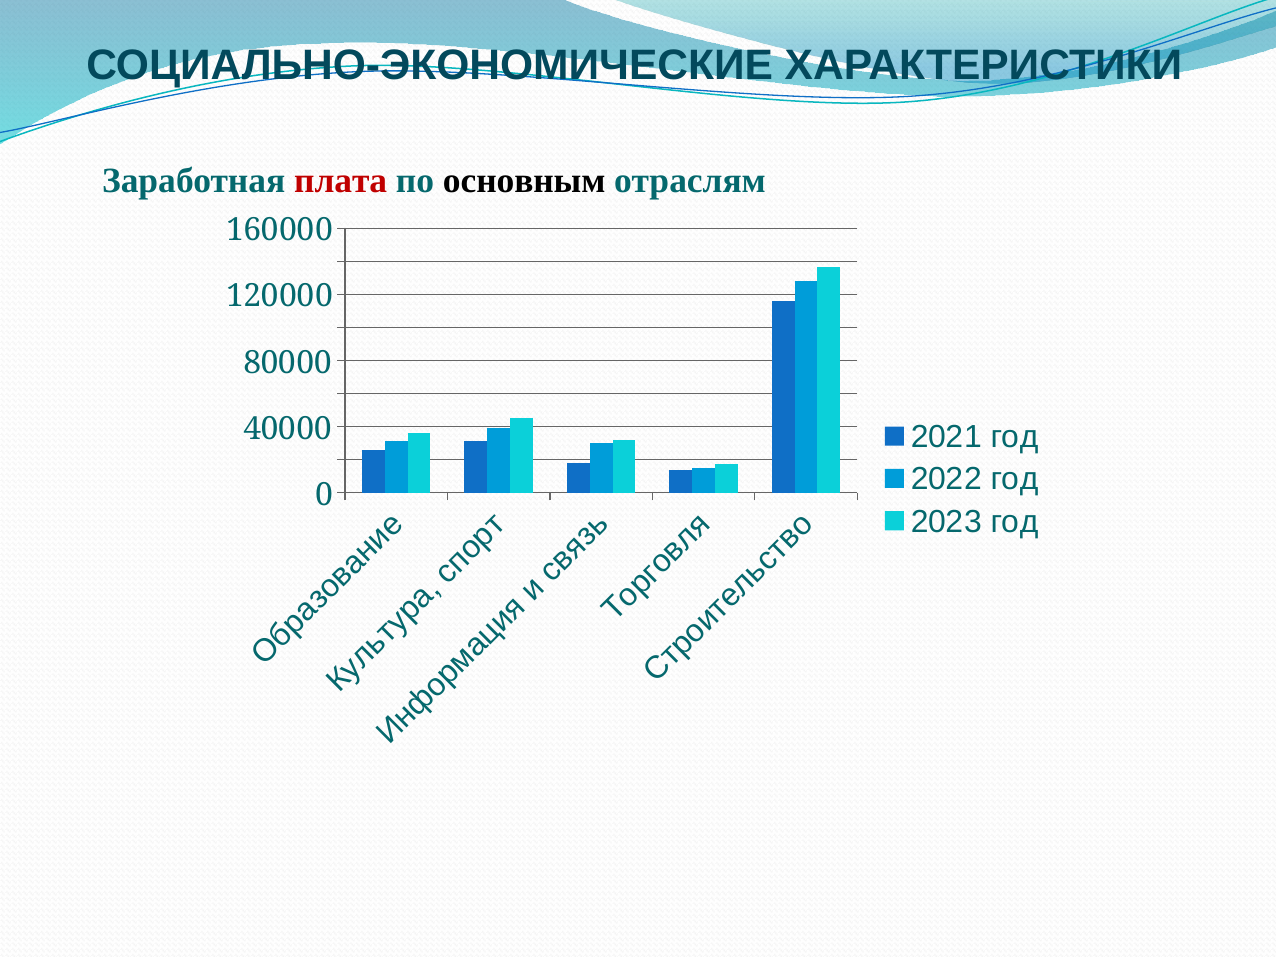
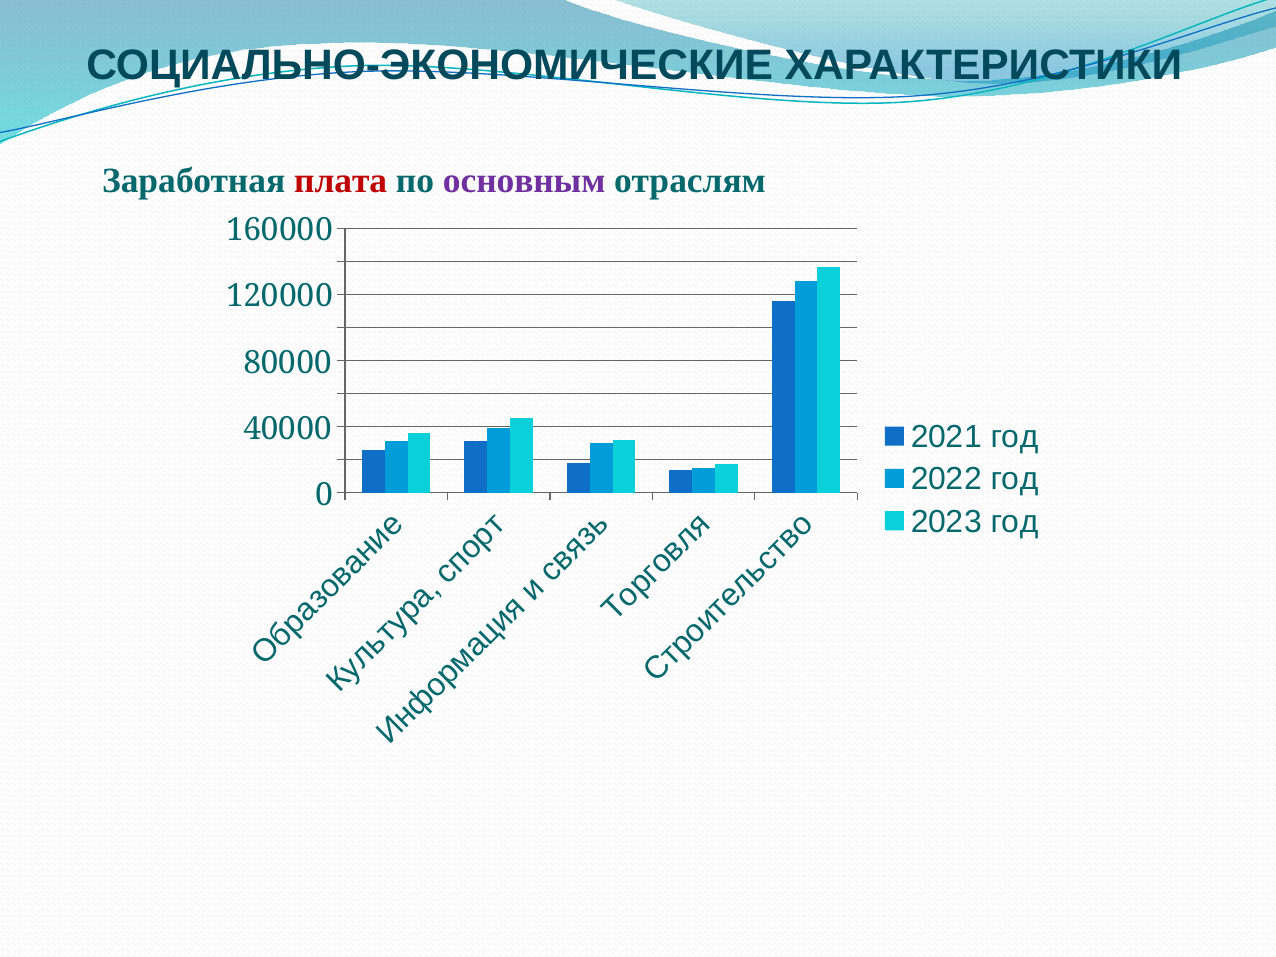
основным colour: black -> purple
